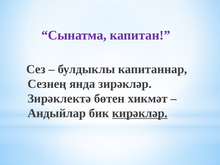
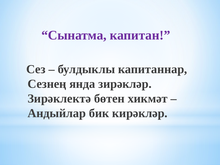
кирәкләр underline: present -> none
